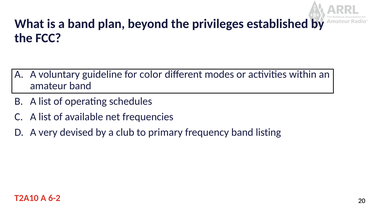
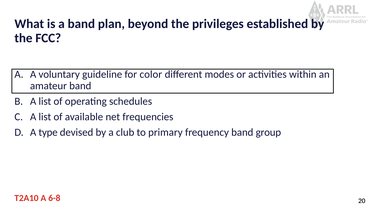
very: very -> type
listing: listing -> group
6-2: 6-2 -> 6-8
